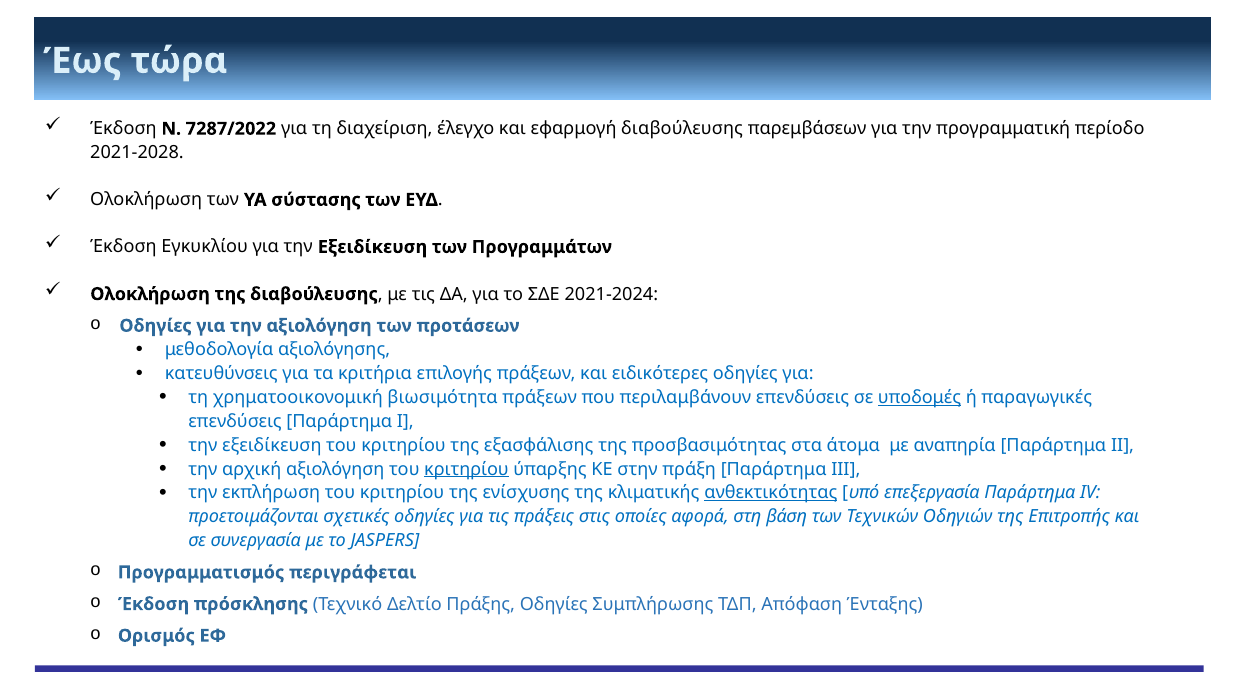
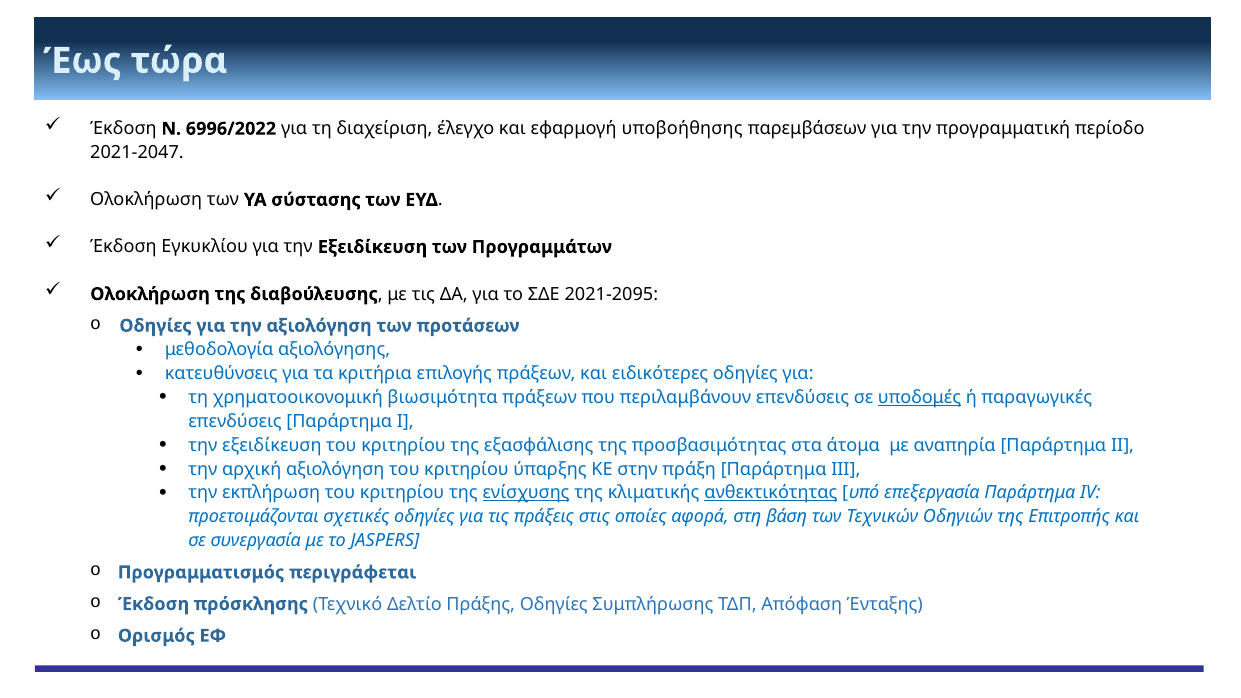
7287/2022: 7287/2022 -> 6996/2022
εφαρμογή διαβούλευσης: διαβούλευσης -> υποβοήθησης
2021-2028: 2021-2028 -> 2021-2047
2021-2024: 2021-2024 -> 2021-2095
κριτηρίου at (466, 469) underline: present -> none
ενίσχυσης underline: none -> present
